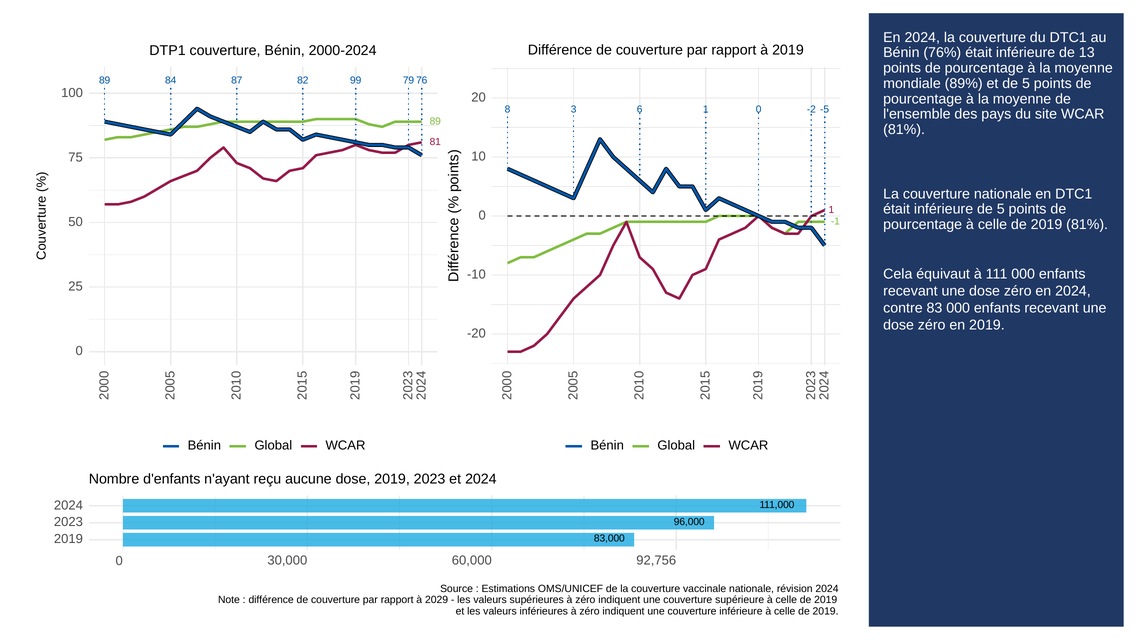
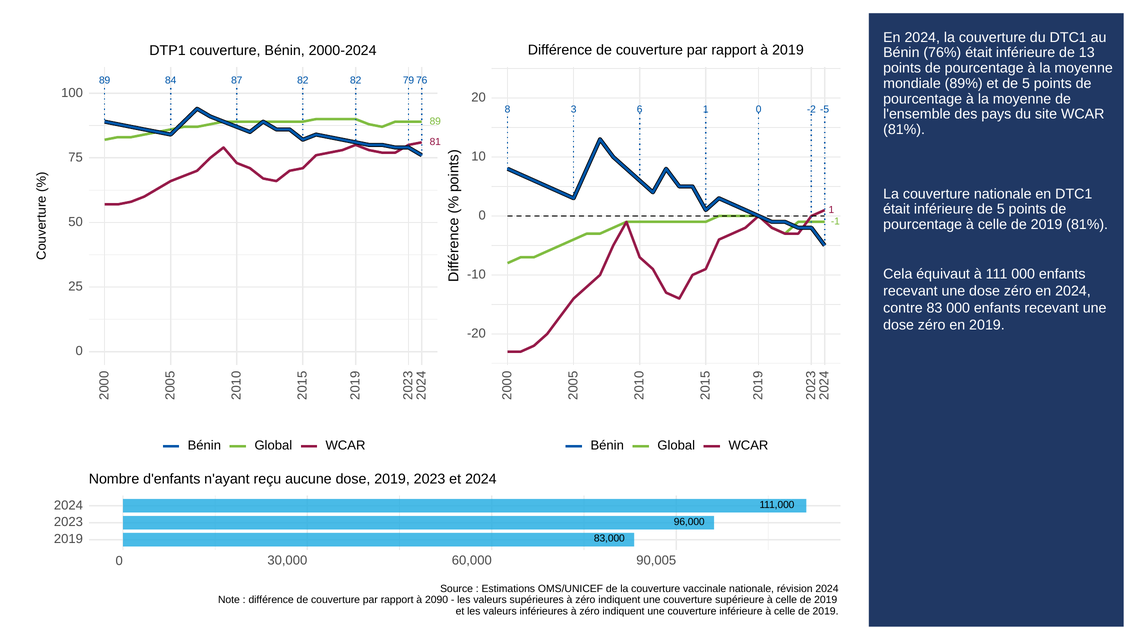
82 99: 99 -> 82
92,756: 92,756 -> 90,005
2029: 2029 -> 2090
